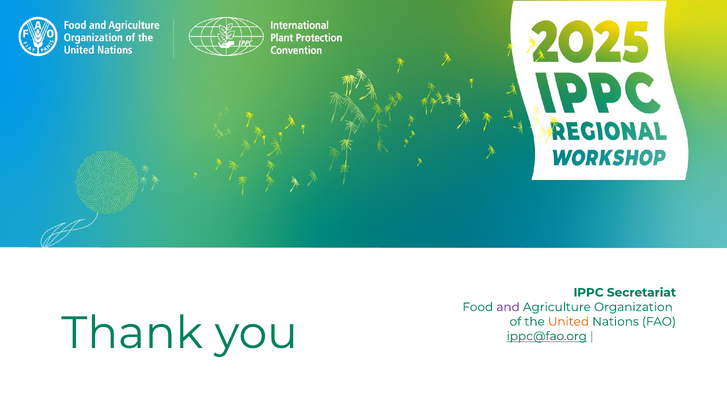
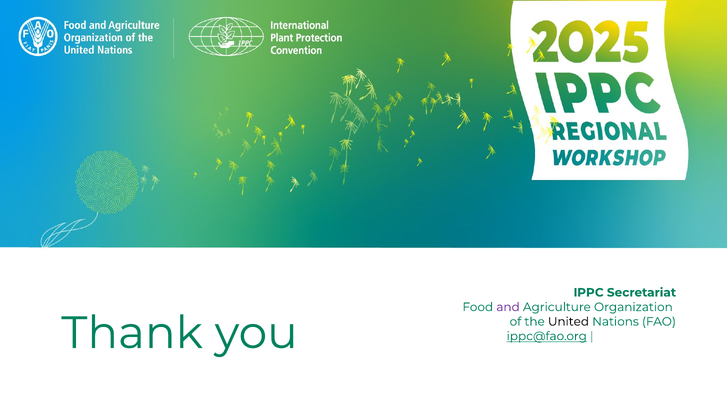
United colour: orange -> black
